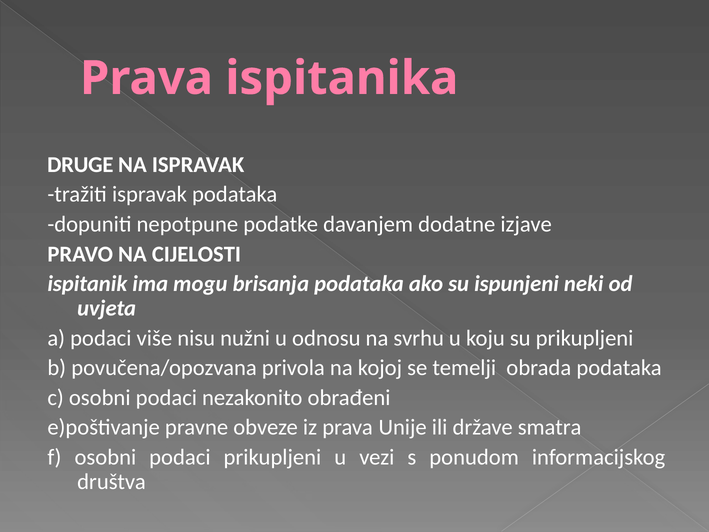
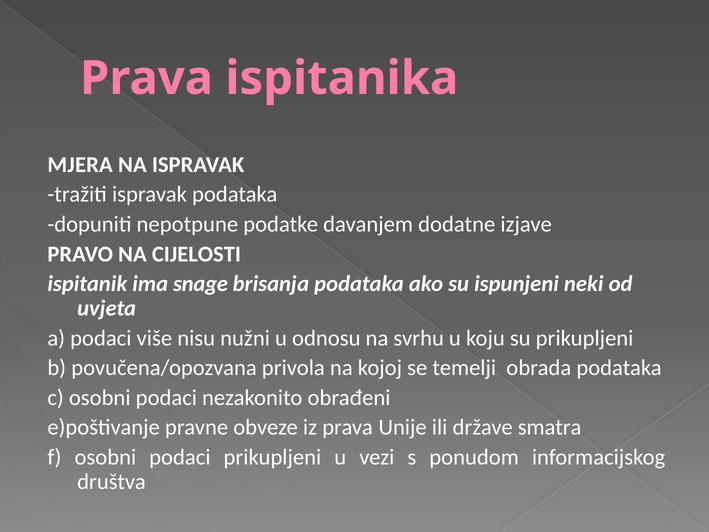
DRUGE: DRUGE -> MJERA
mogu: mogu -> snage
